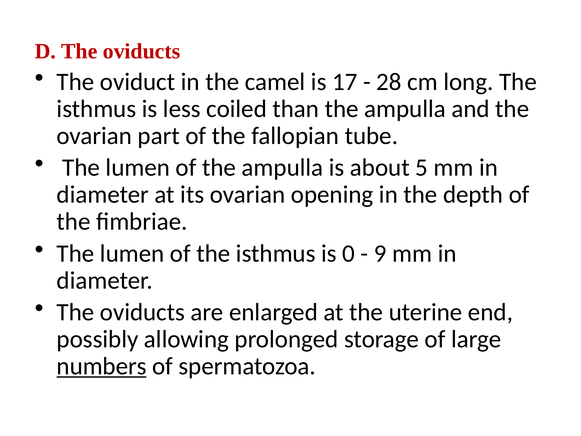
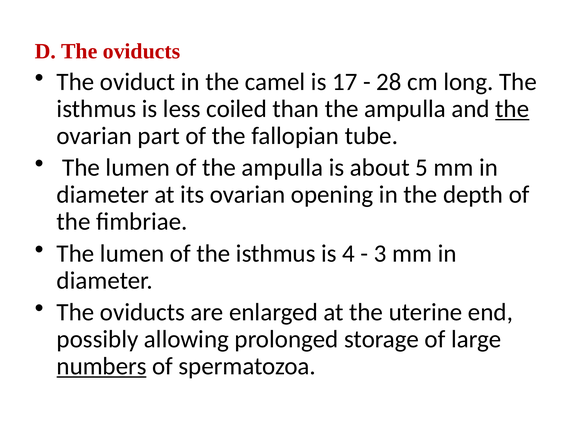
the at (512, 109) underline: none -> present
0: 0 -> 4
9: 9 -> 3
